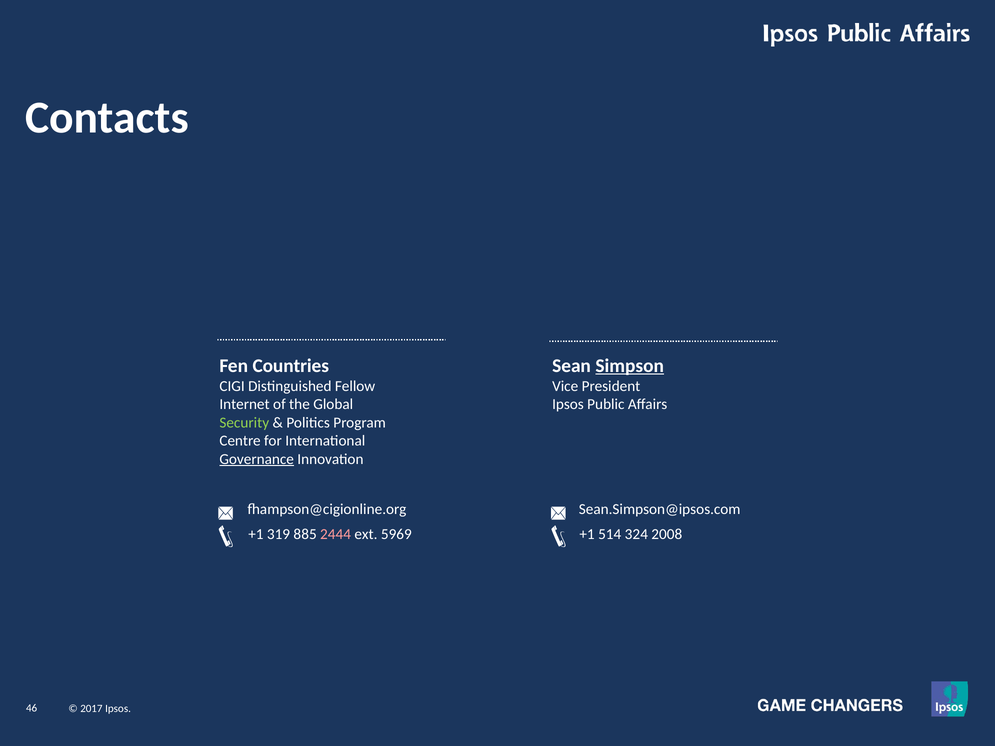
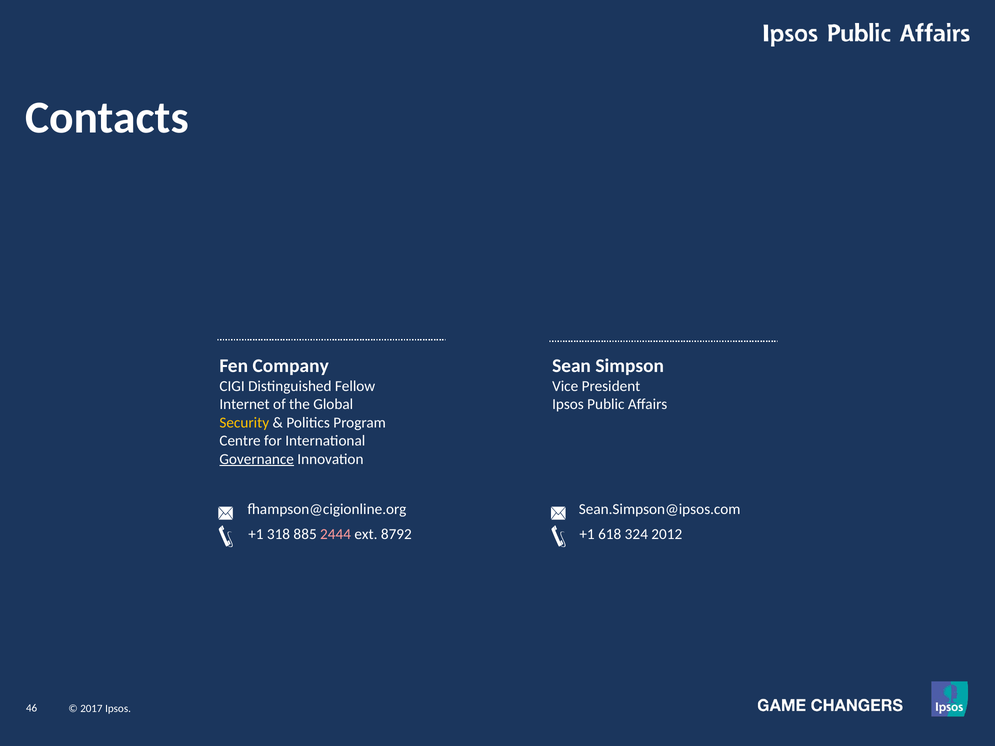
Countries: Countries -> Company
Simpson underline: present -> none
Security colour: light green -> yellow
319: 319 -> 318
5969: 5969 -> 8792
514: 514 -> 618
2008: 2008 -> 2012
